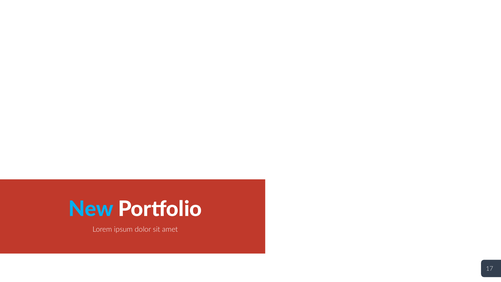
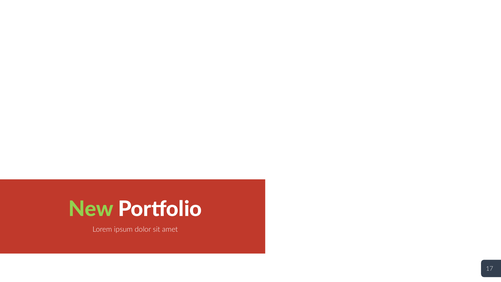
New colour: light blue -> light green
